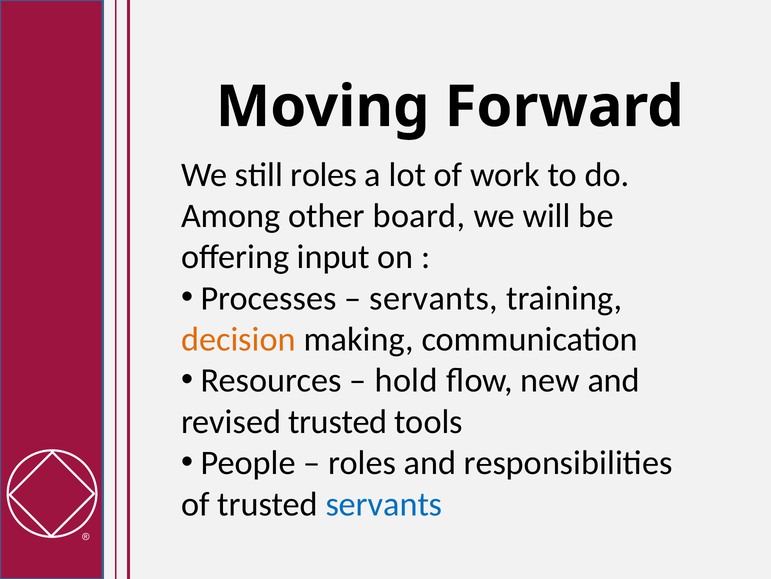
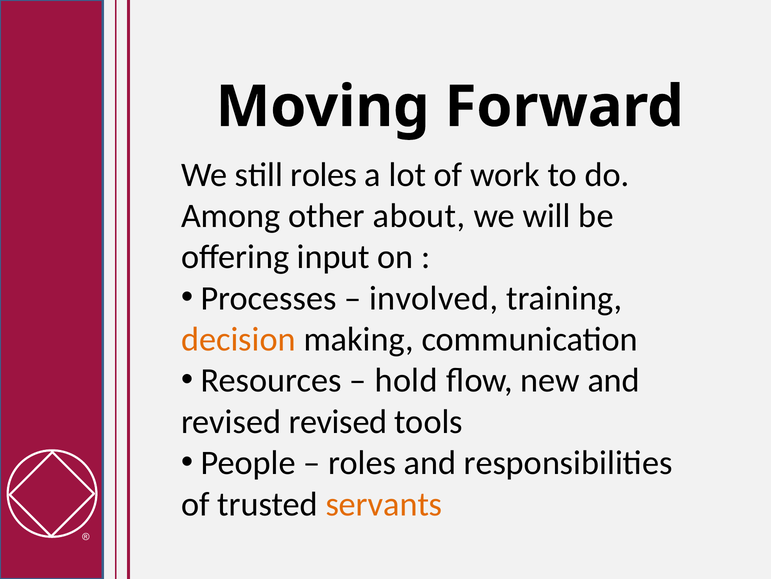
board: board -> about
servants at (434, 298): servants -> involved
revised trusted: trusted -> revised
servants at (384, 504) colour: blue -> orange
